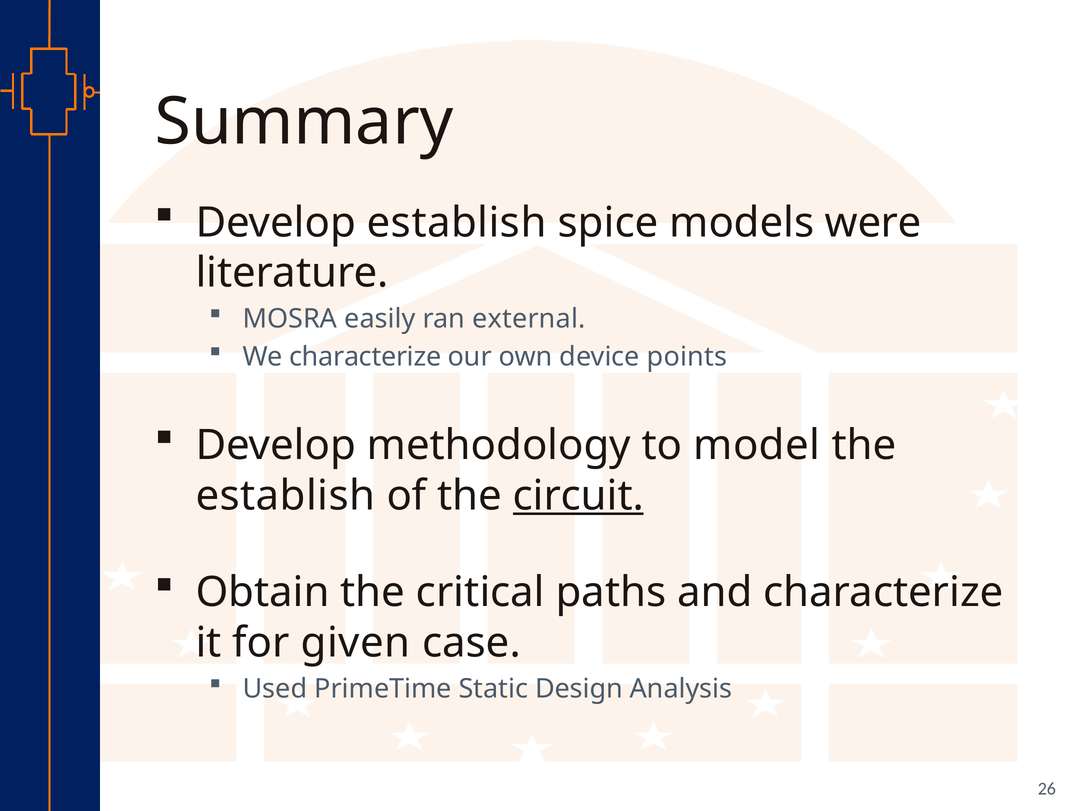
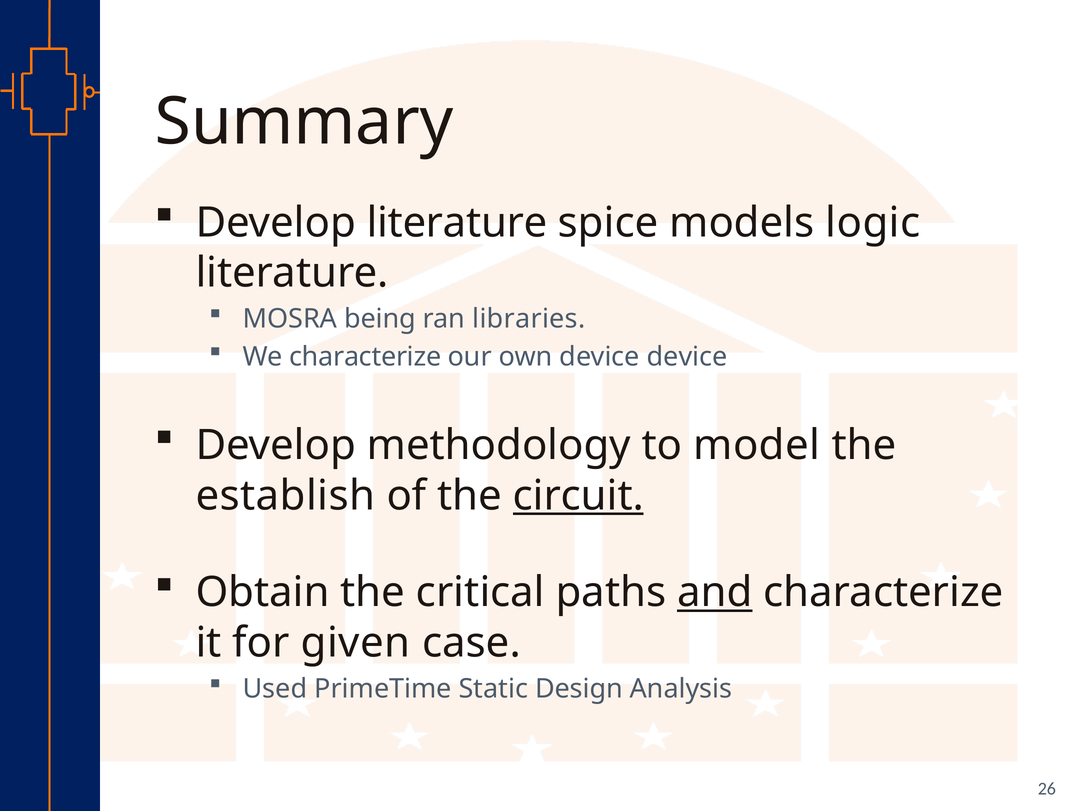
Develop establish: establish -> literature
were: were -> logic
easily: easily -> being
external: external -> libraries
device points: points -> device
and underline: none -> present
